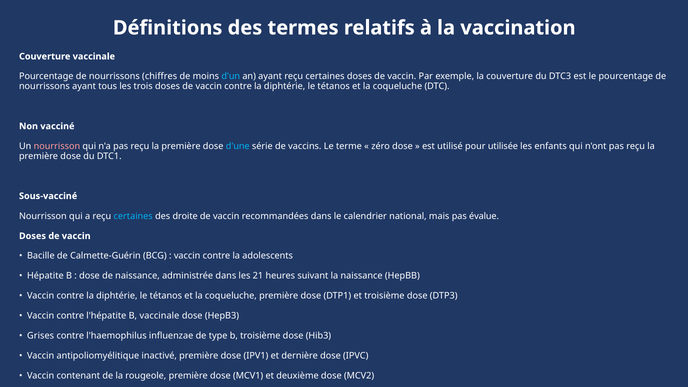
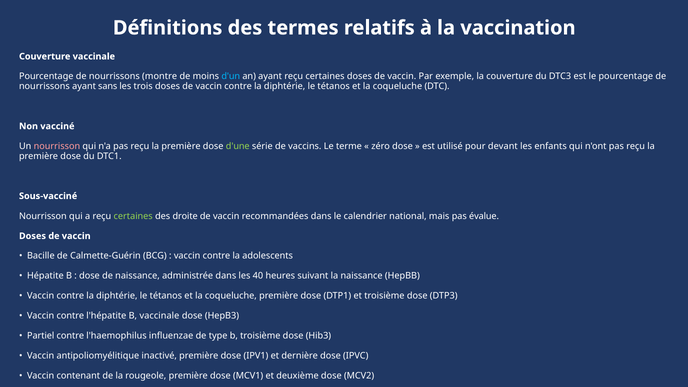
chiffres: chiffres -> montre
tous: tous -> sans
d'une colour: light blue -> light green
utilisée: utilisée -> devant
certaines at (133, 216) colour: light blue -> light green
21: 21 -> 40
Grises: Grises -> Partiel
